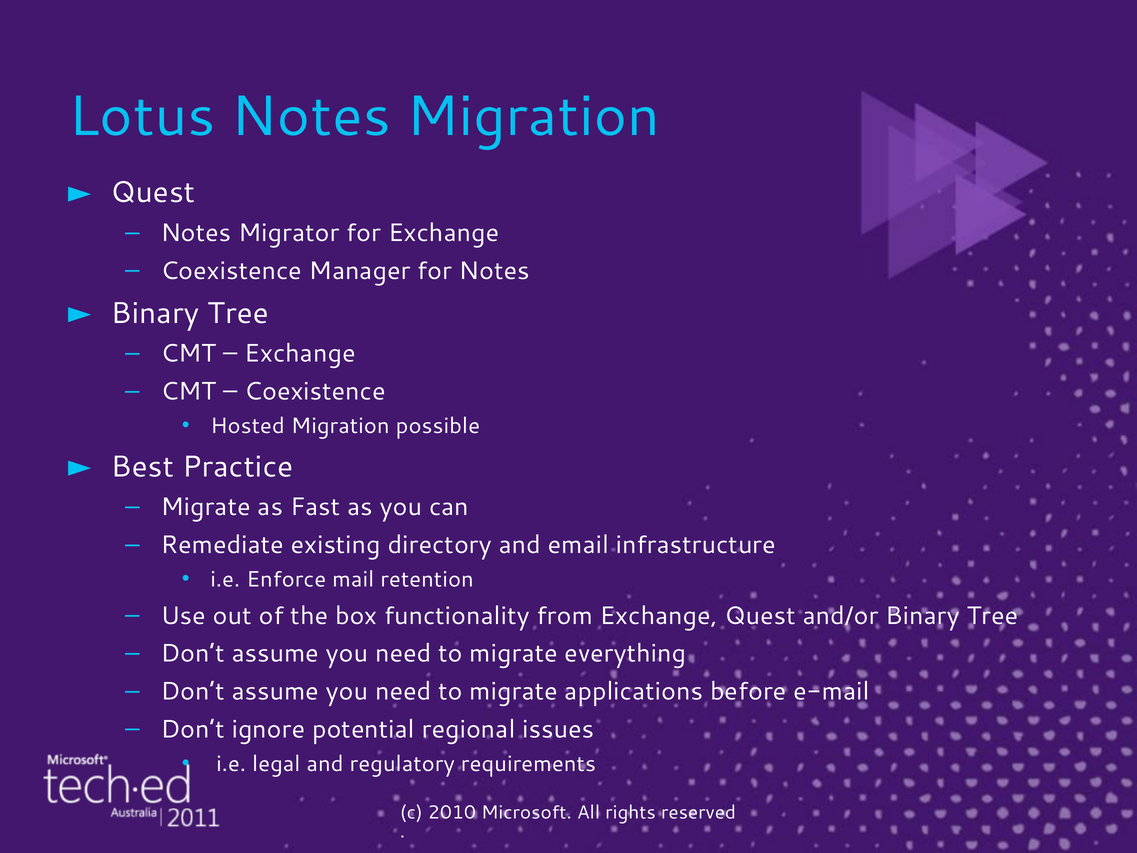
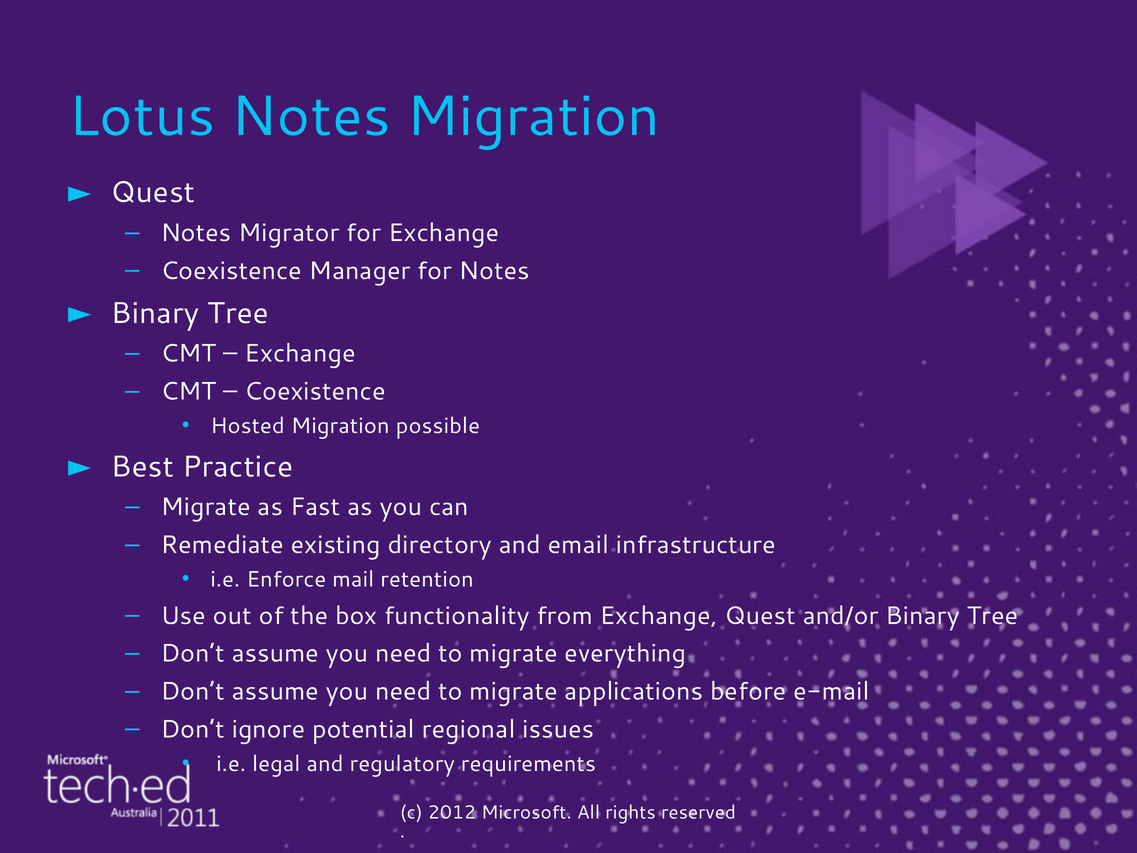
2010: 2010 -> 2012
